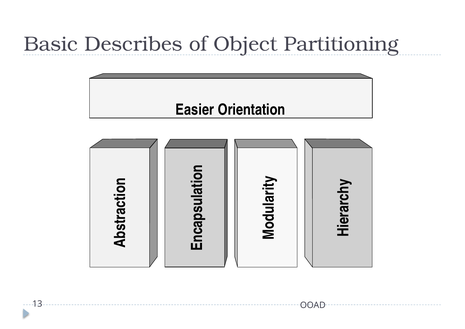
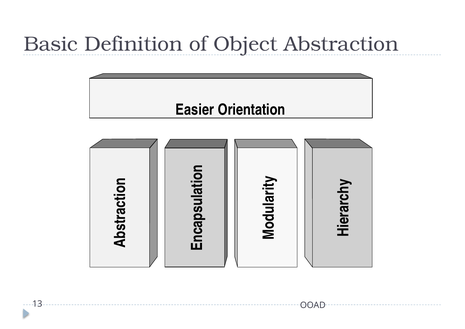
Describes: Describes -> Definition
Partitioning: Partitioning -> Abstraction
